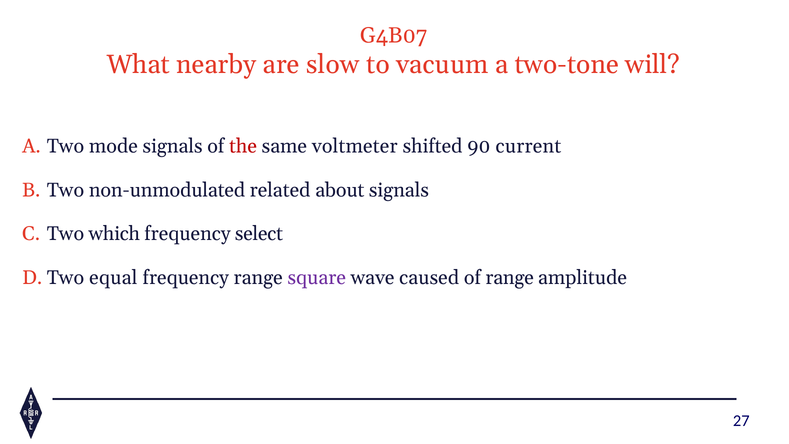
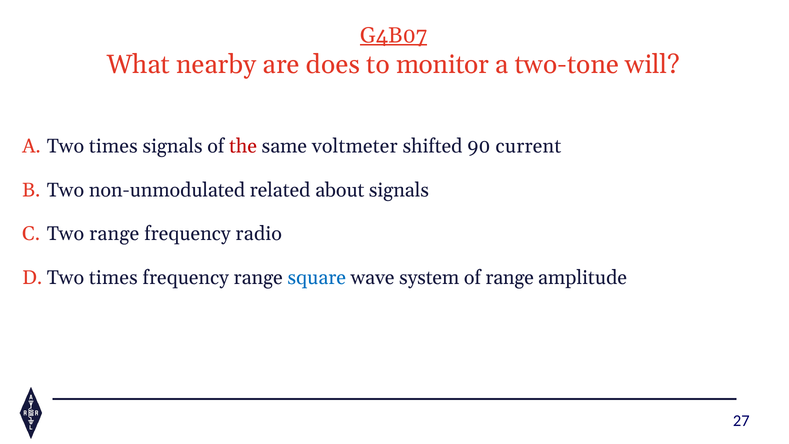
G4B07 underline: none -> present
slow: slow -> does
vacuum: vacuum -> monitor
Two mode: mode -> times
Two which: which -> range
select: select -> radio
equal at (113, 277): equal -> times
square colour: purple -> blue
caused: caused -> system
